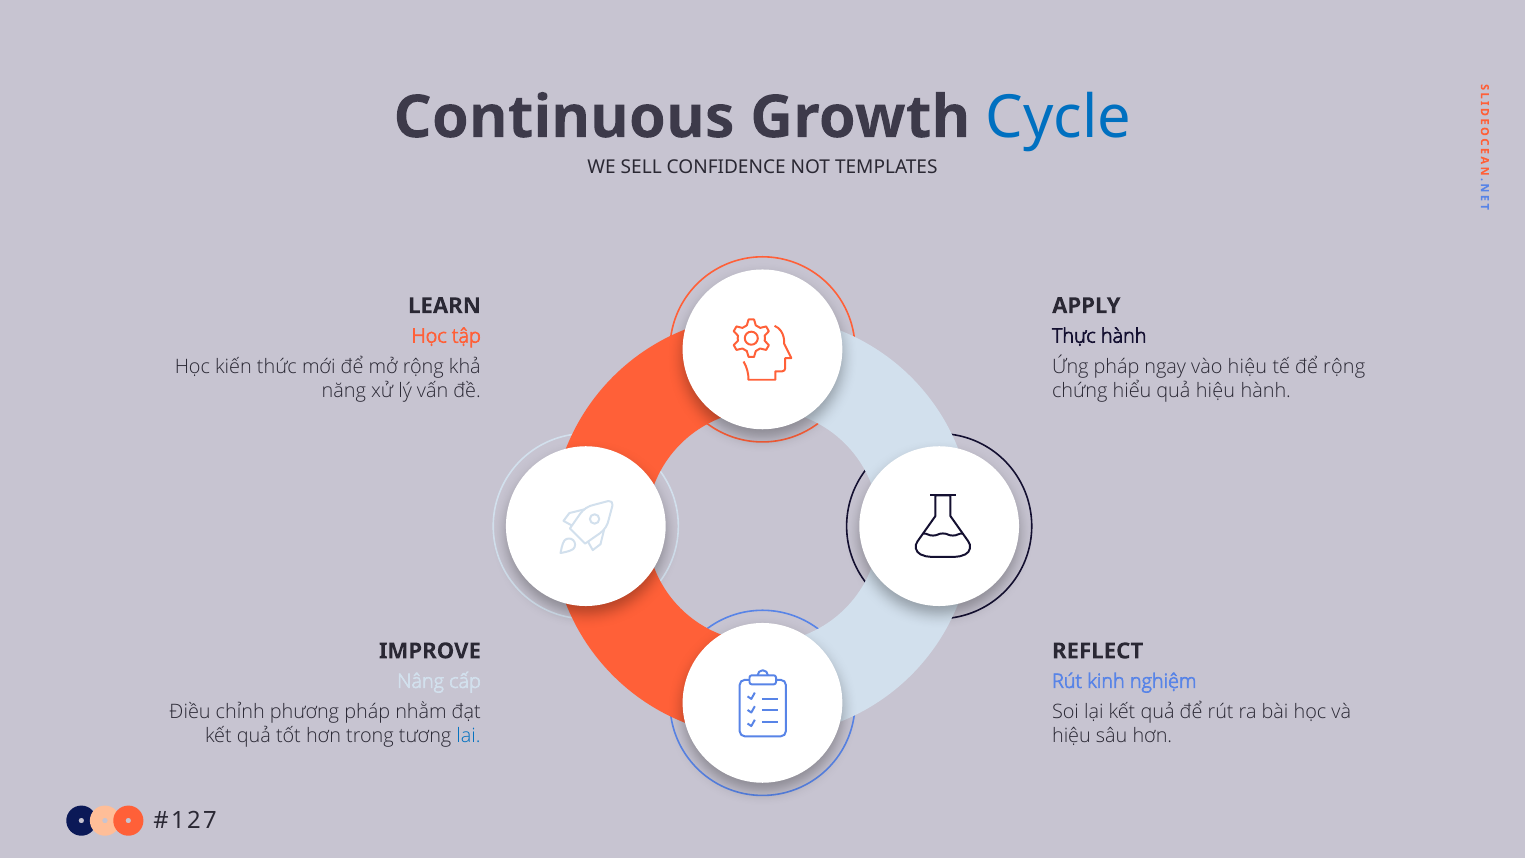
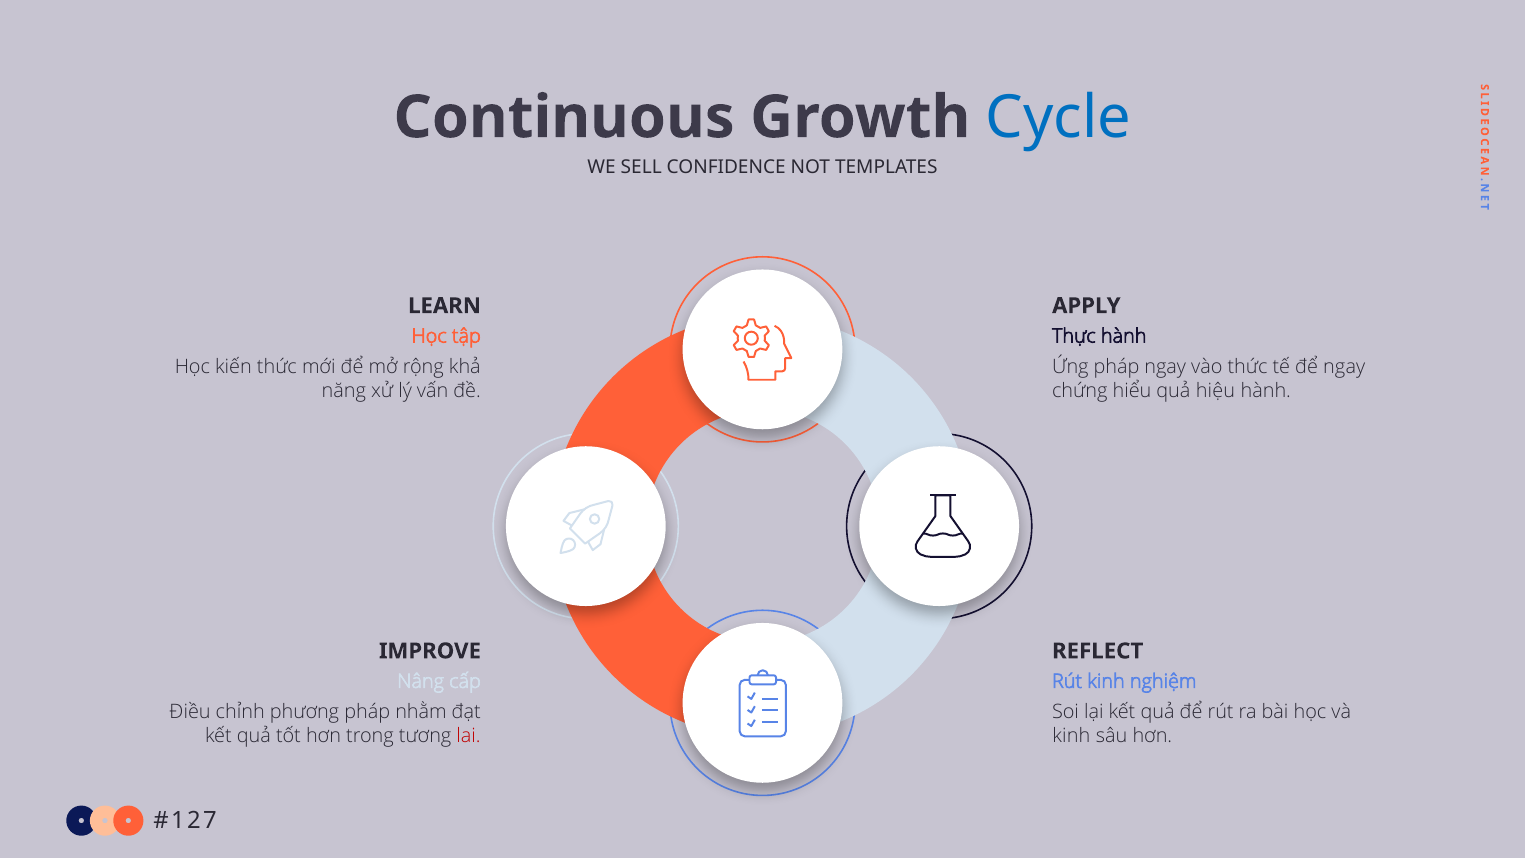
vào hiệu: hiệu -> thức
để rộng: rộng -> ngay
lai colour: blue -> red
hiệu at (1071, 736): hiệu -> kinh
